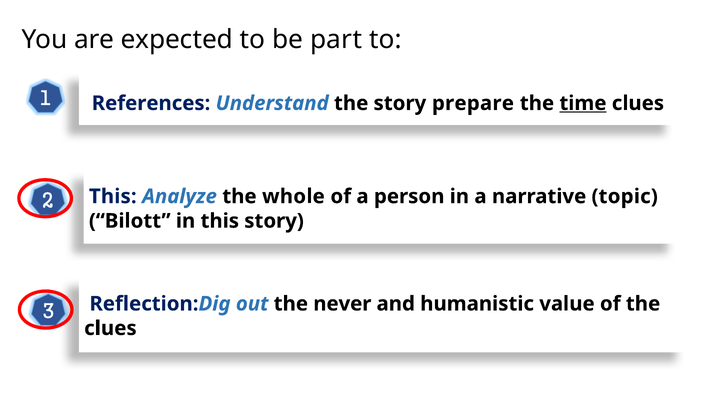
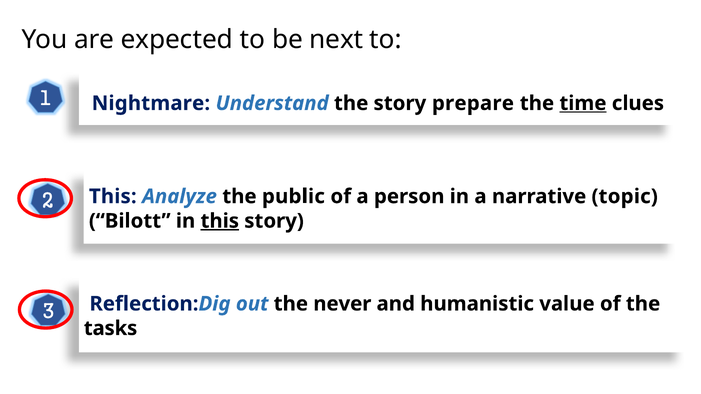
part: part -> next
References: References -> Nightmare
whole: whole -> public
this at (220, 221) underline: none -> present
clues at (110, 329): clues -> tasks
